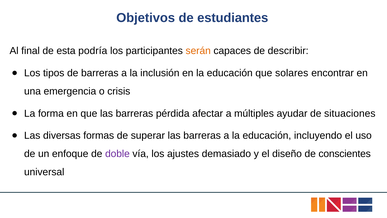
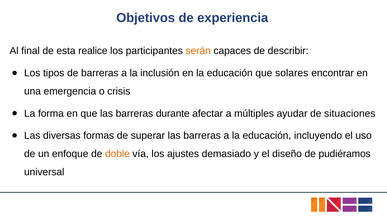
estudiantes: estudiantes -> experiencia
podría: podría -> realice
pérdida: pérdida -> durante
doble colour: purple -> orange
conscientes: conscientes -> pudiéramos
